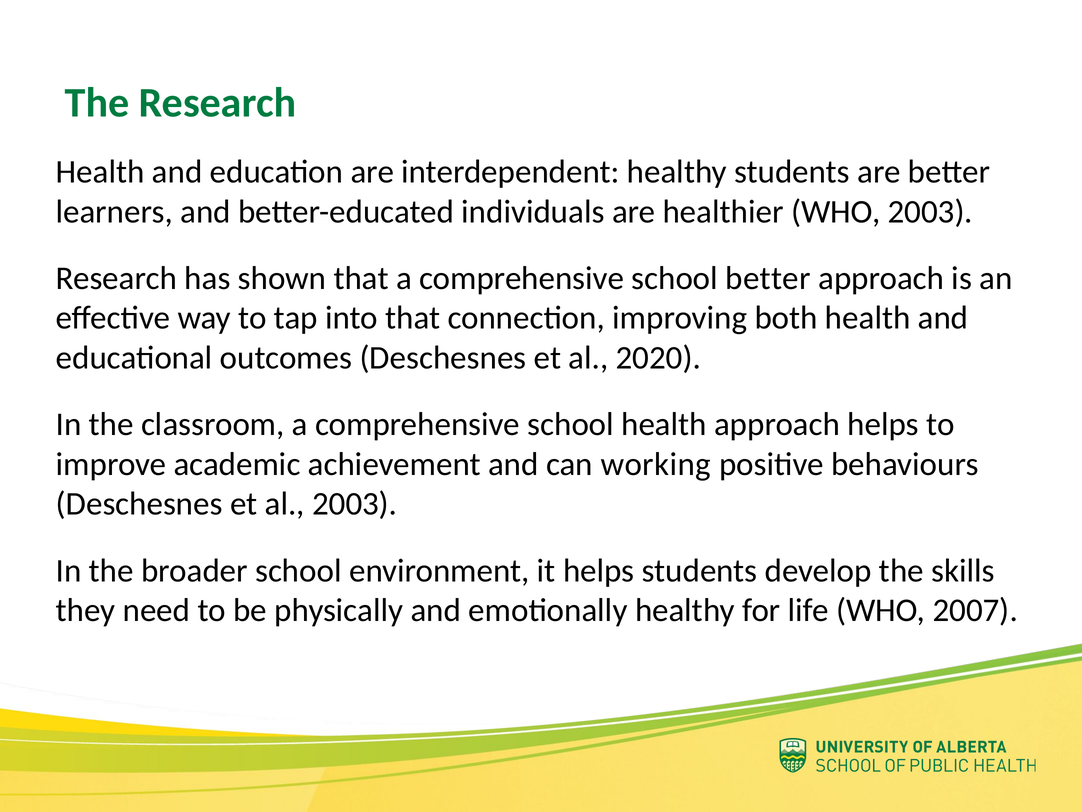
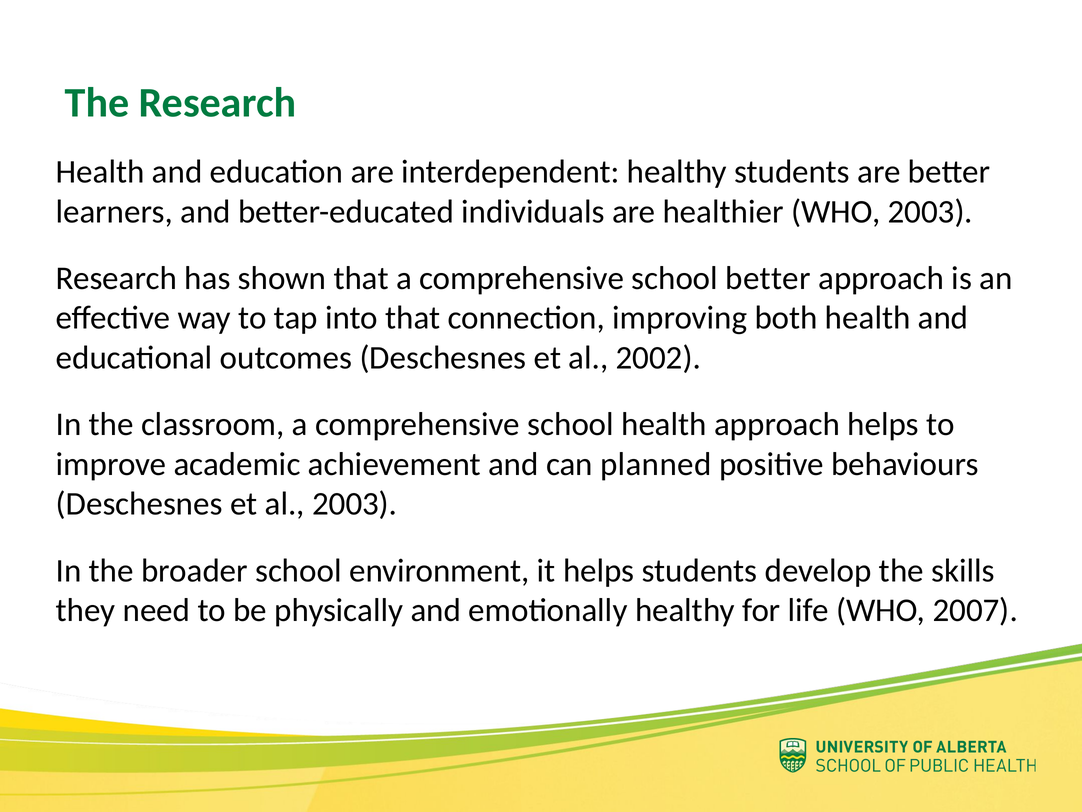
2020: 2020 -> 2002
working: working -> planned
